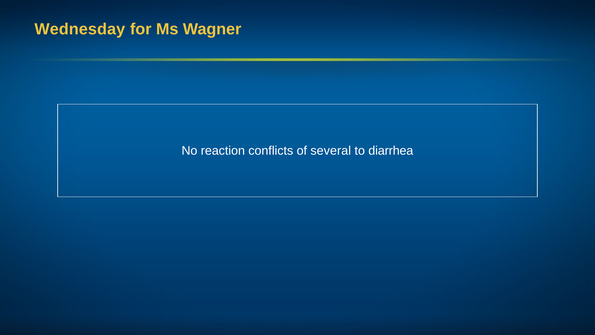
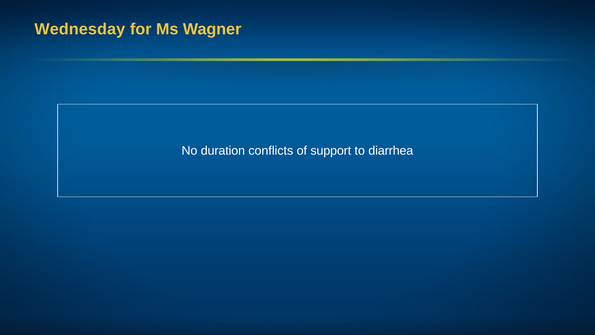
reaction: reaction -> duration
several: several -> support
